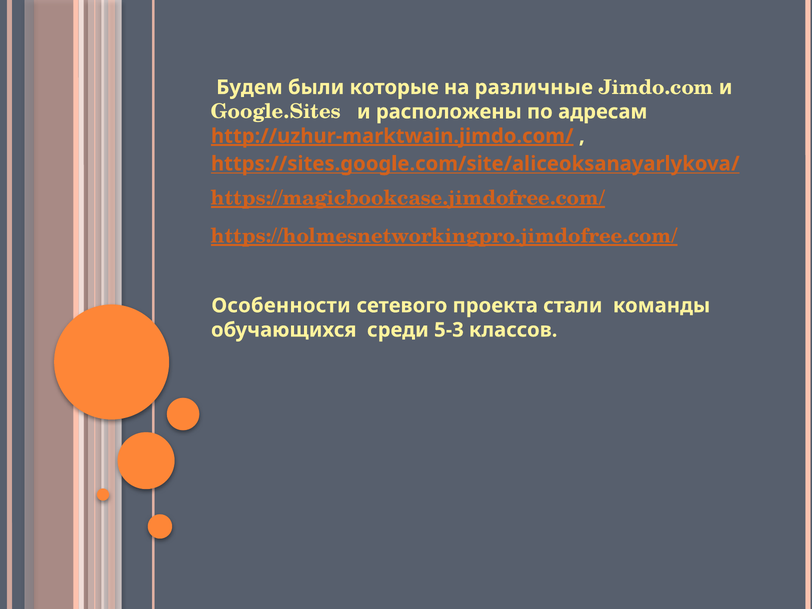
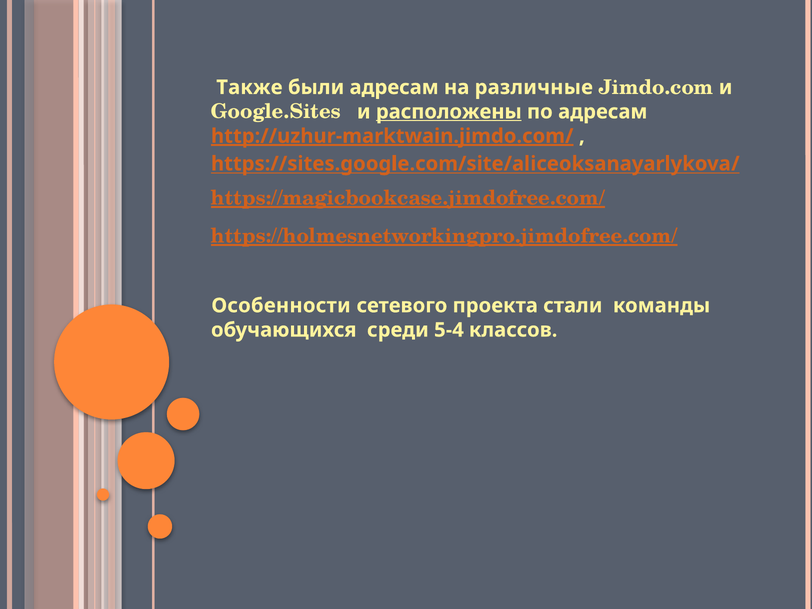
Будем: Будем -> Также
были которые: которые -> адресам
расположены underline: none -> present
5-3: 5-3 -> 5-4
